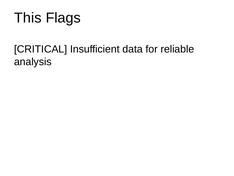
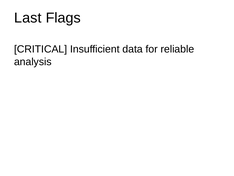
This: This -> Last
